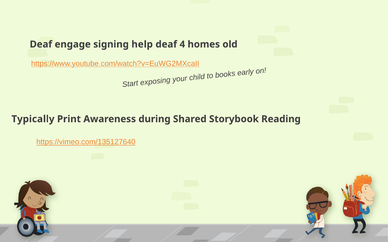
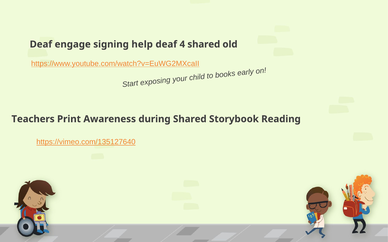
4 homes: homes -> shared
Typically: Typically -> Teachers
